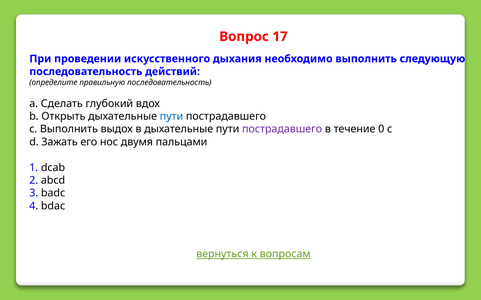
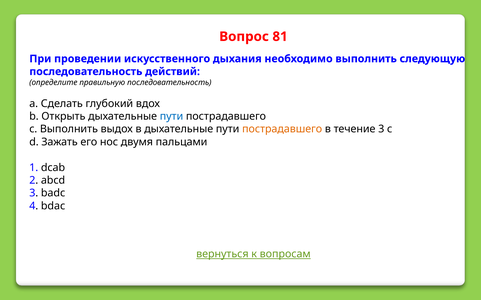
17: 17 -> 81
пострадавшего at (282, 129) colour: purple -> orange
течение 0: 0 -> 3
